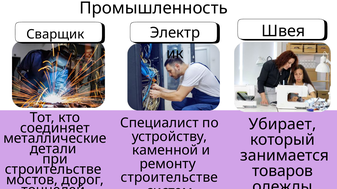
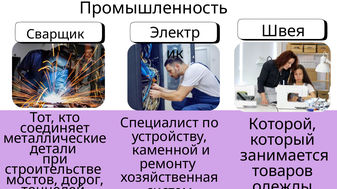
Убирает: Убирает -> Которой
строительстве at (169, 178): строительстве -> хозяйственная
